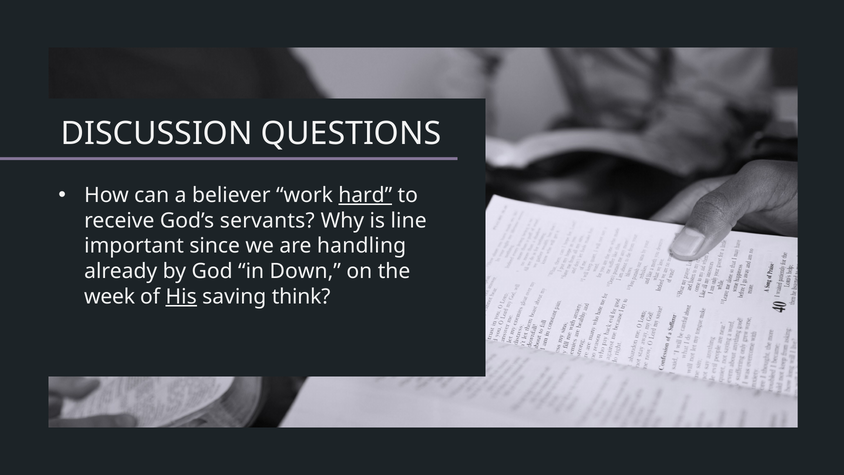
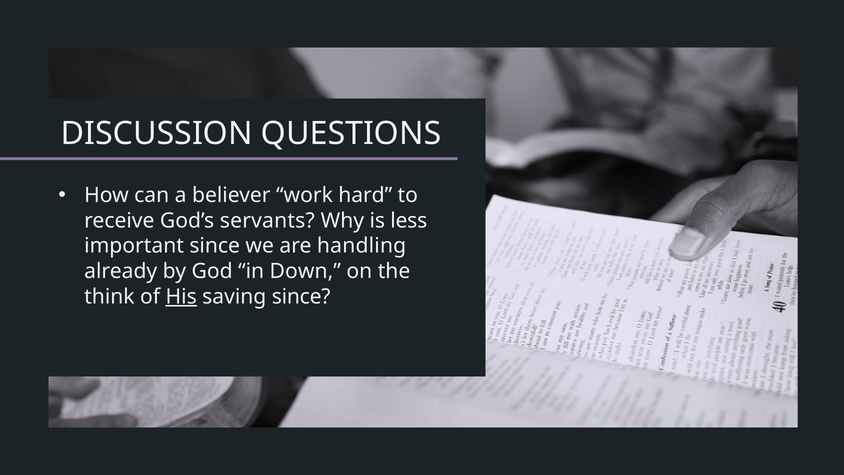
hard underline: present -> none
line: line -> less
week: week -> think
saving think: think -> since
